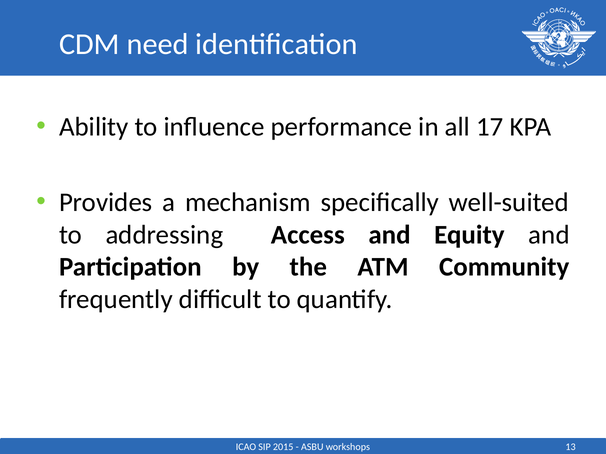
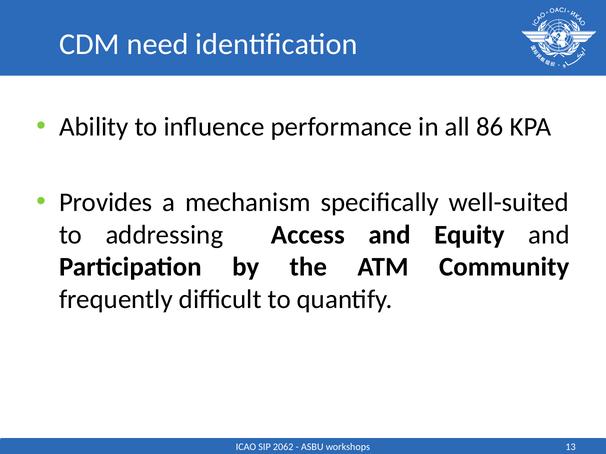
17: 17 -> 86
2015: 2015 -> 2062
